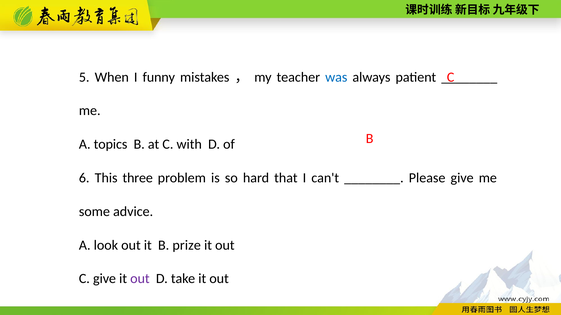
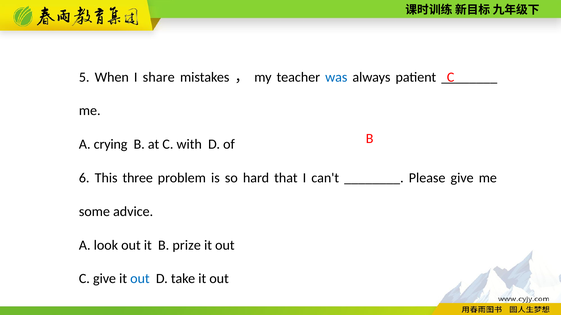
funny: funny -> share
topics: topics -> crying
out at (140, 279) colour: purple -> blue
